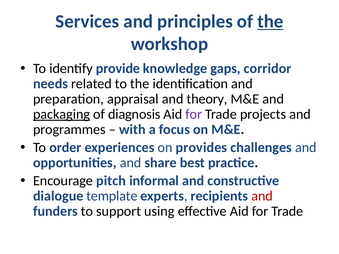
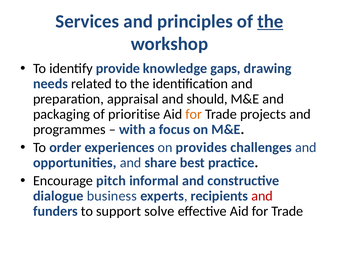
corridor: corridor -> drawing
theory: theory -> should
packaging underline: present -> none
diagnosis: diagnosis -> prioritise
for at (194, 114) colour: purple -> orange
template: template -> business
using: using -> solve
